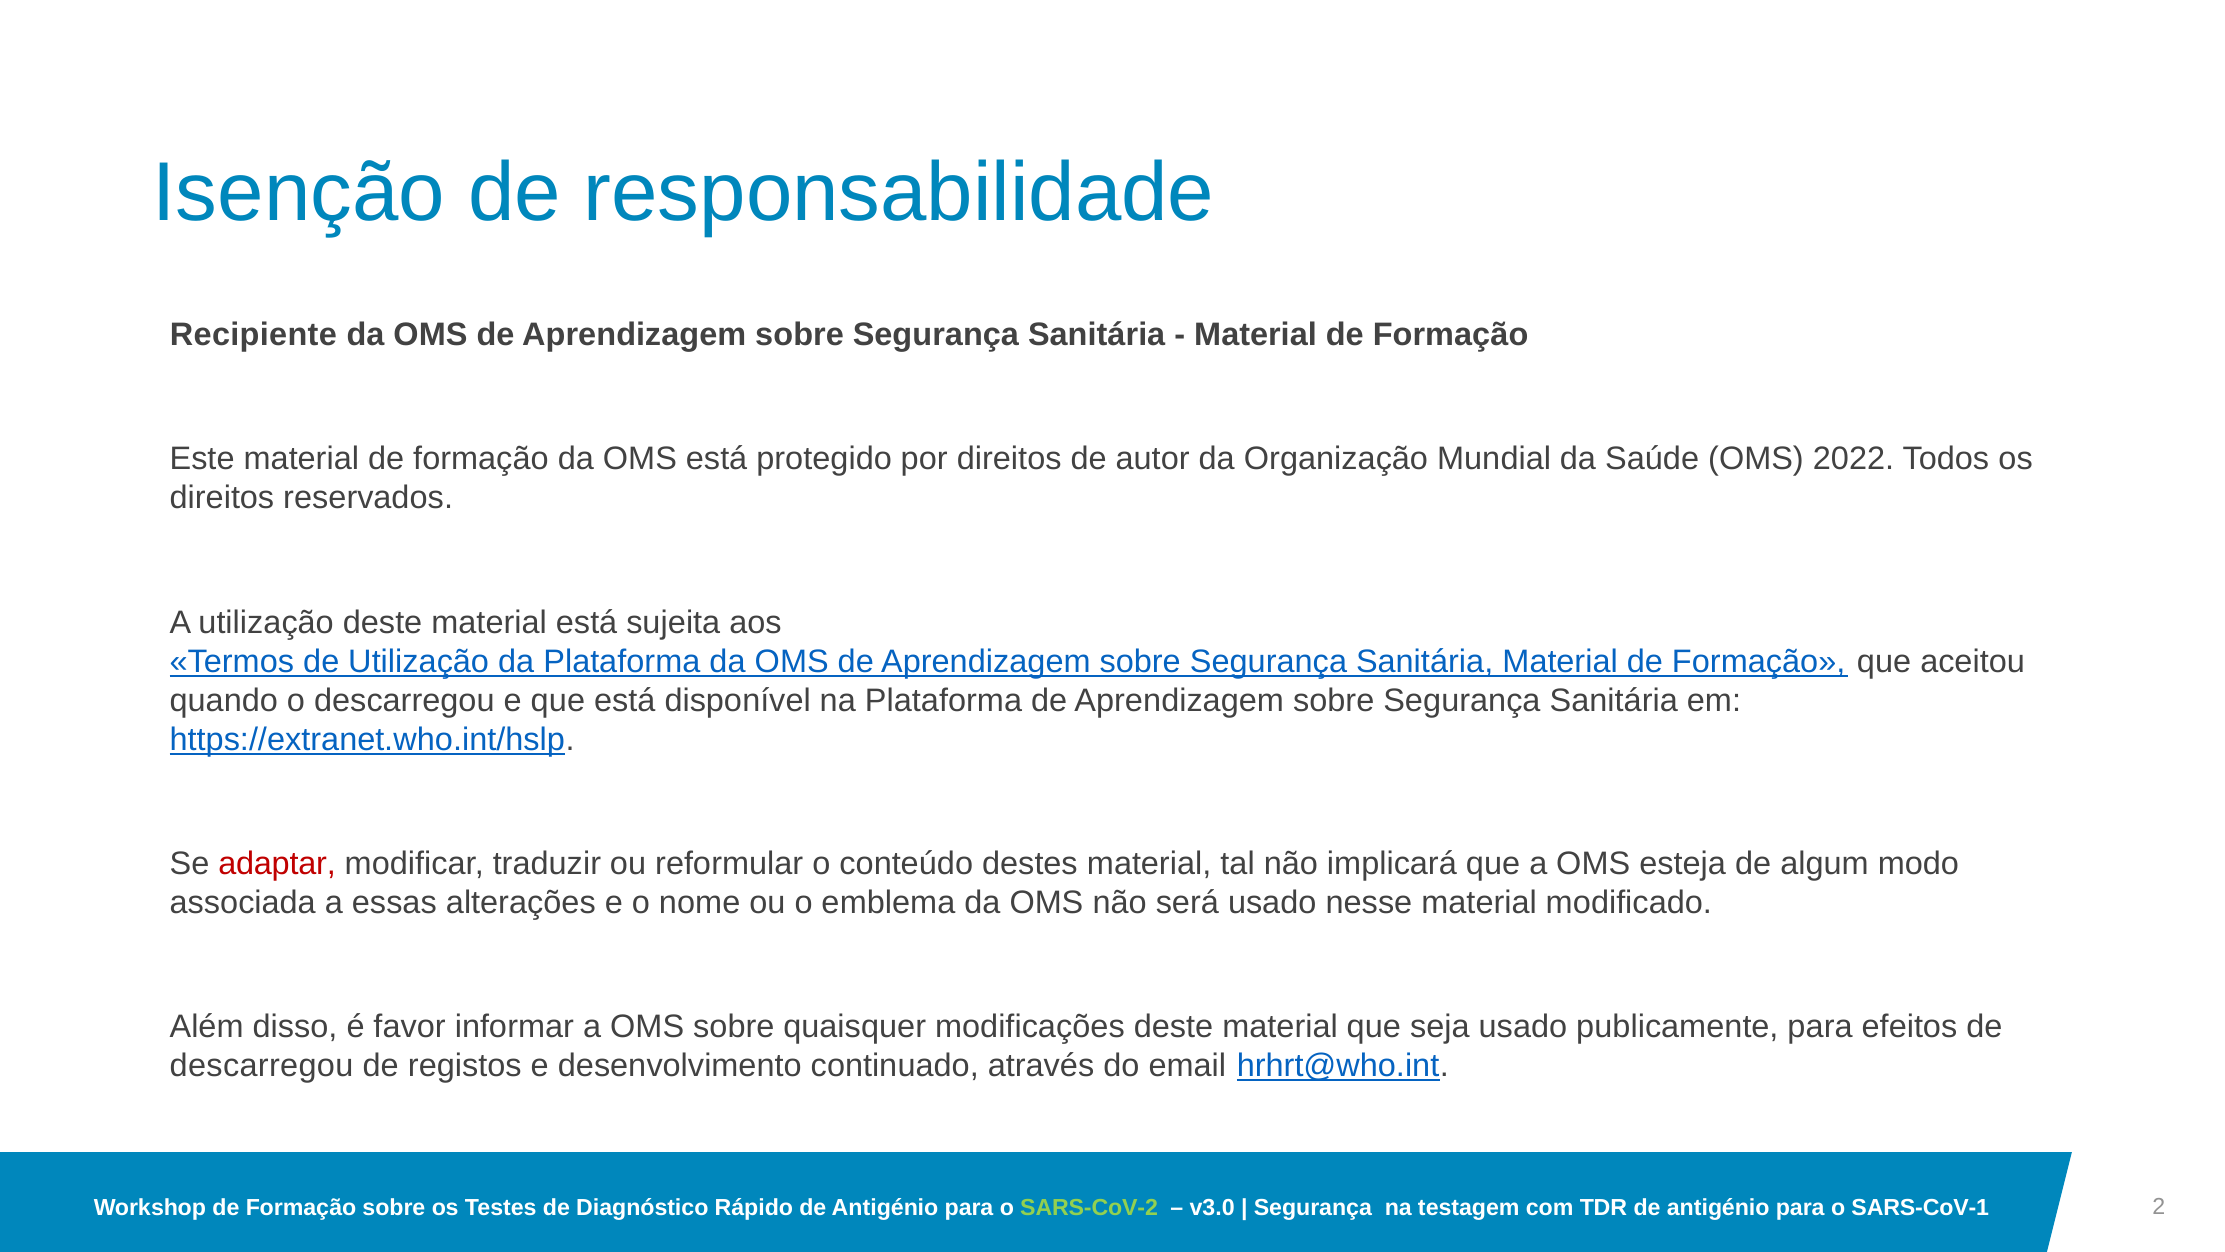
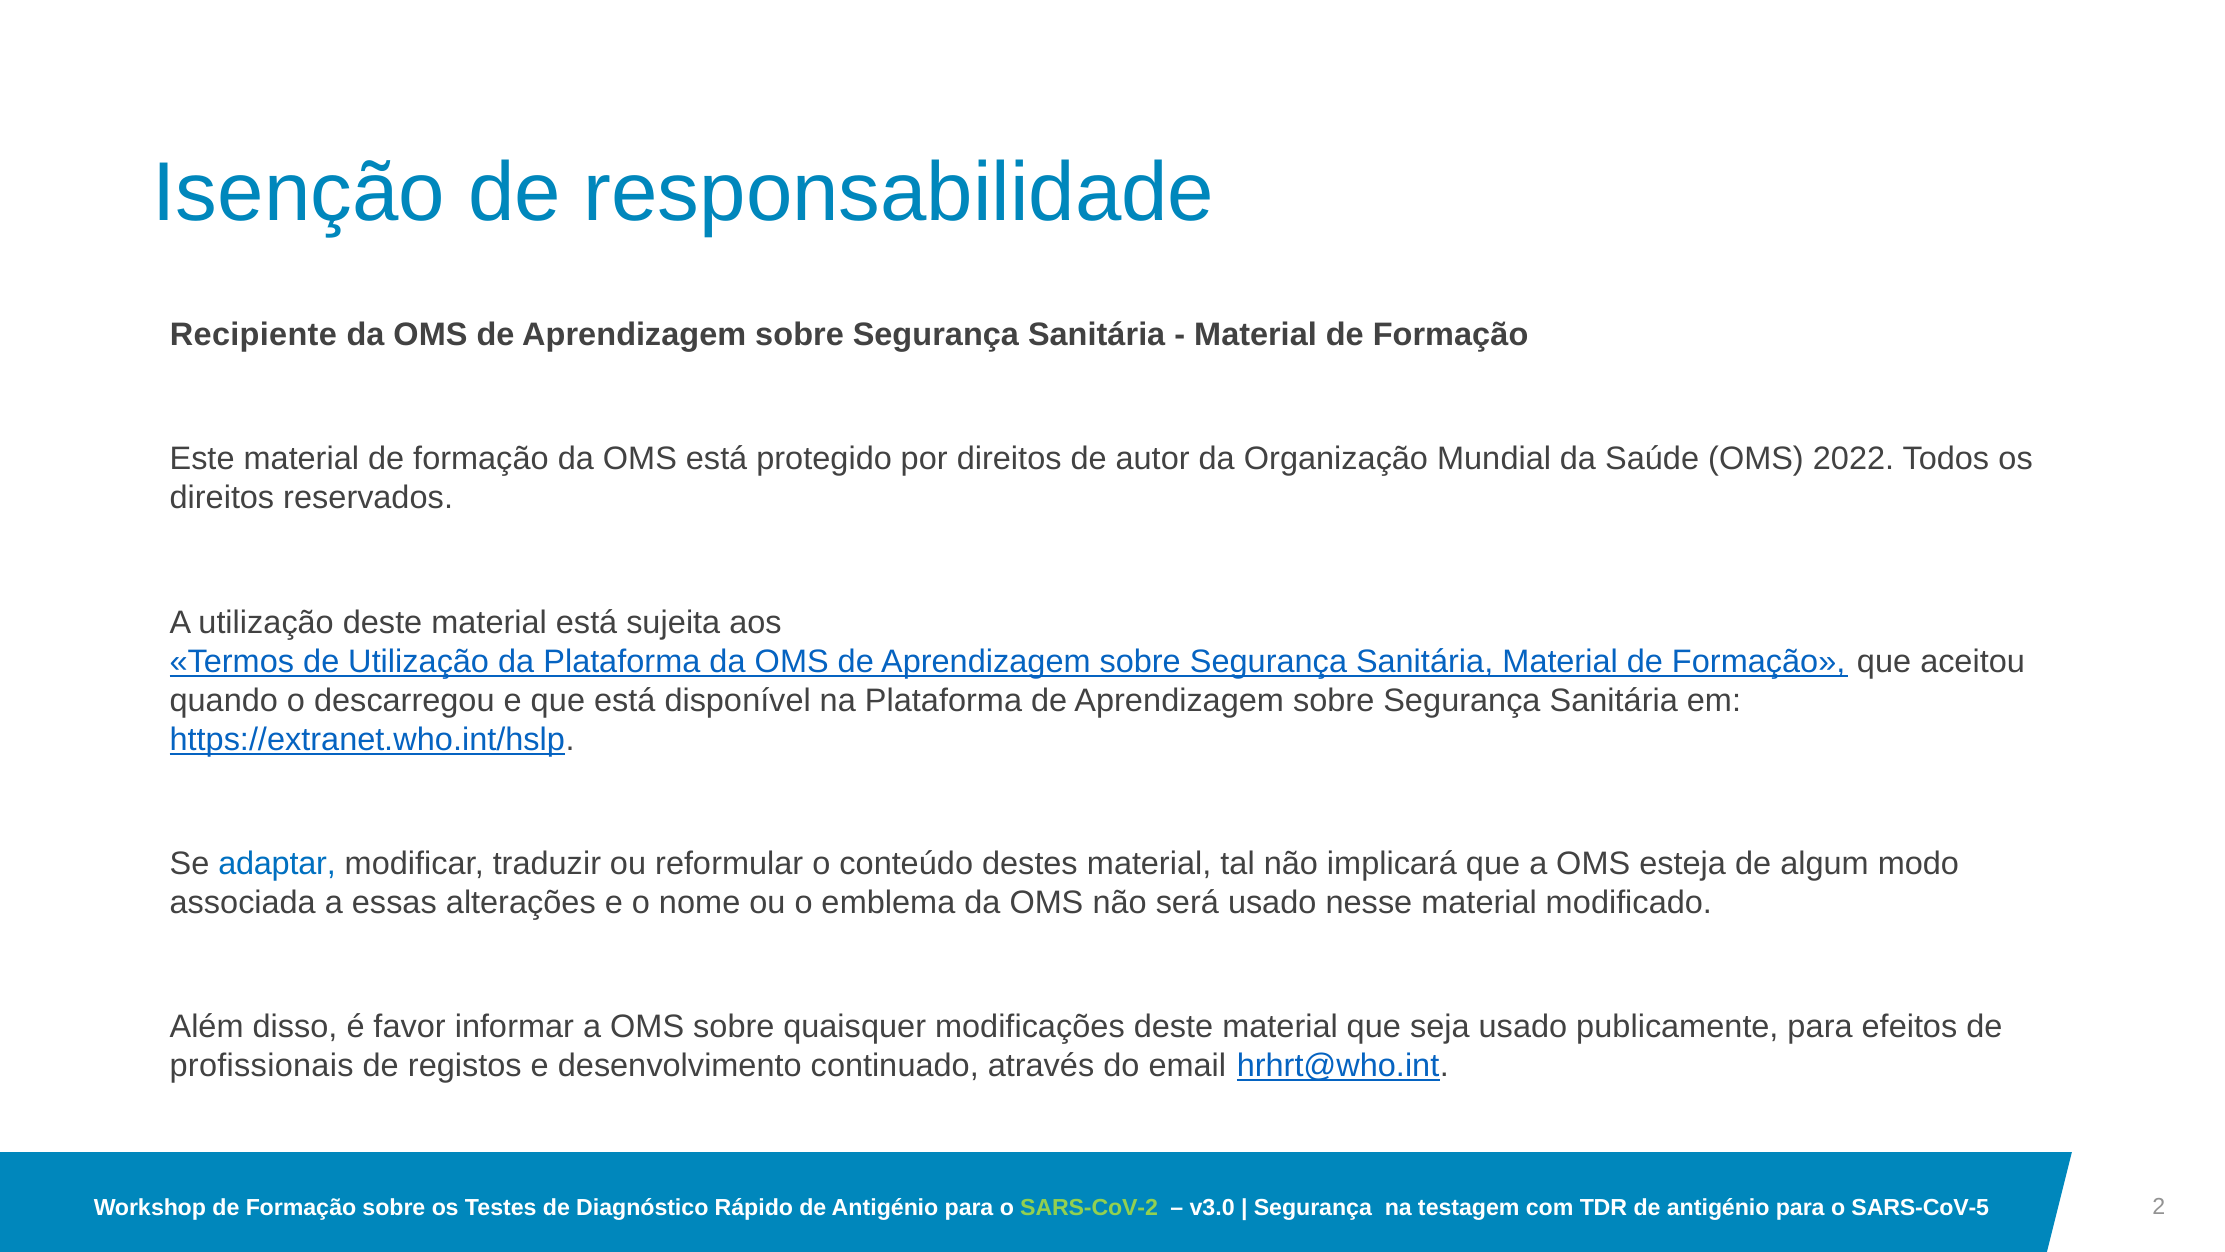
adaptar colour: red -> blue
descarregou at (262, 1066): descarregou -> profissionais
SARS-CoV-1: SARS-CoV-1 -> SARS-CoV-5
